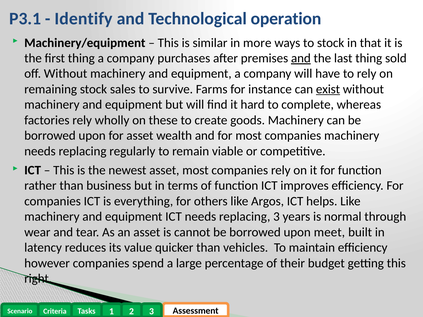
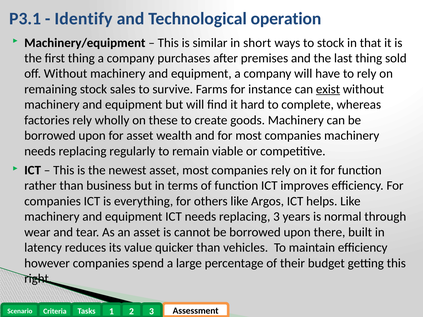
more: more -> short
and at (301, 58) underline: present -> none
meet: meet -> there
